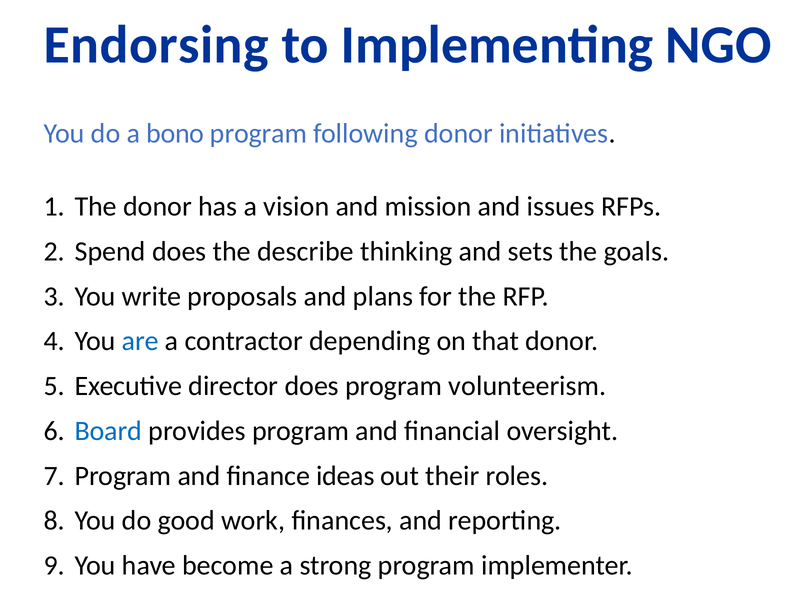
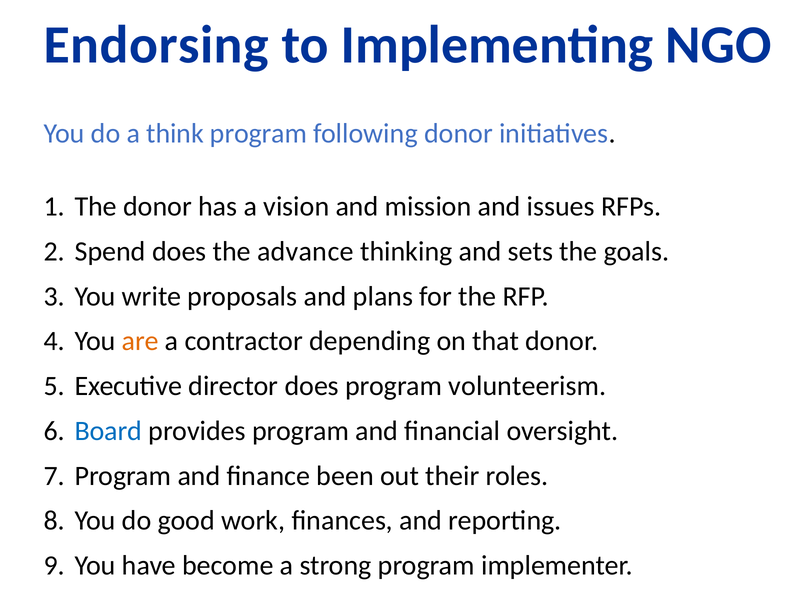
bono: bono -> think
describe: describe -> advance
are colour: blue -> orange
ideas: ideas -> been
